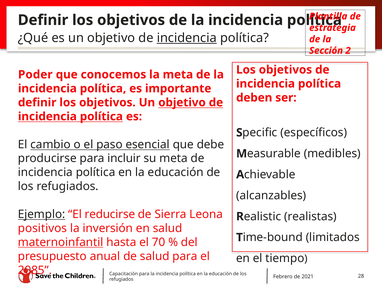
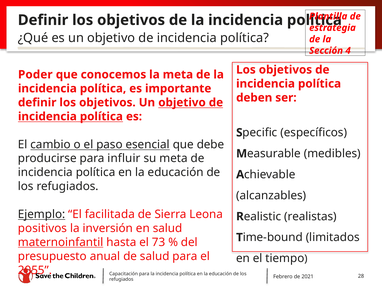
incidencia at (187, 38) underline: present -> none
2: 2 -> 4
incluir: incluir -> influir
reducirse: reducirse -> facilitada
70: 70 -> 73
2085: 2085 -> 2055
